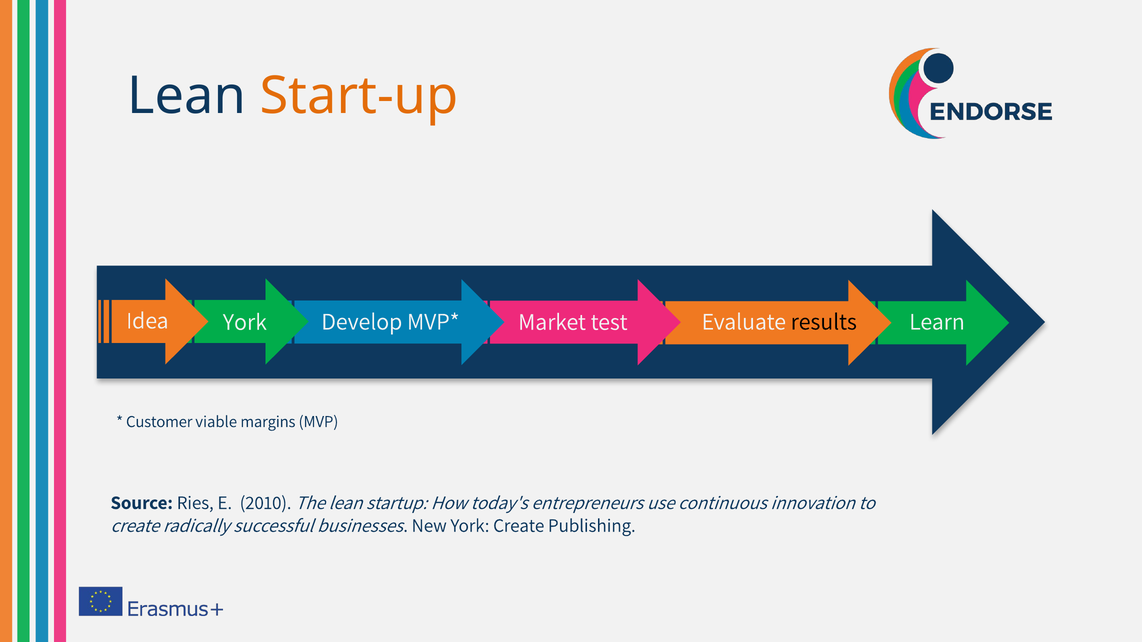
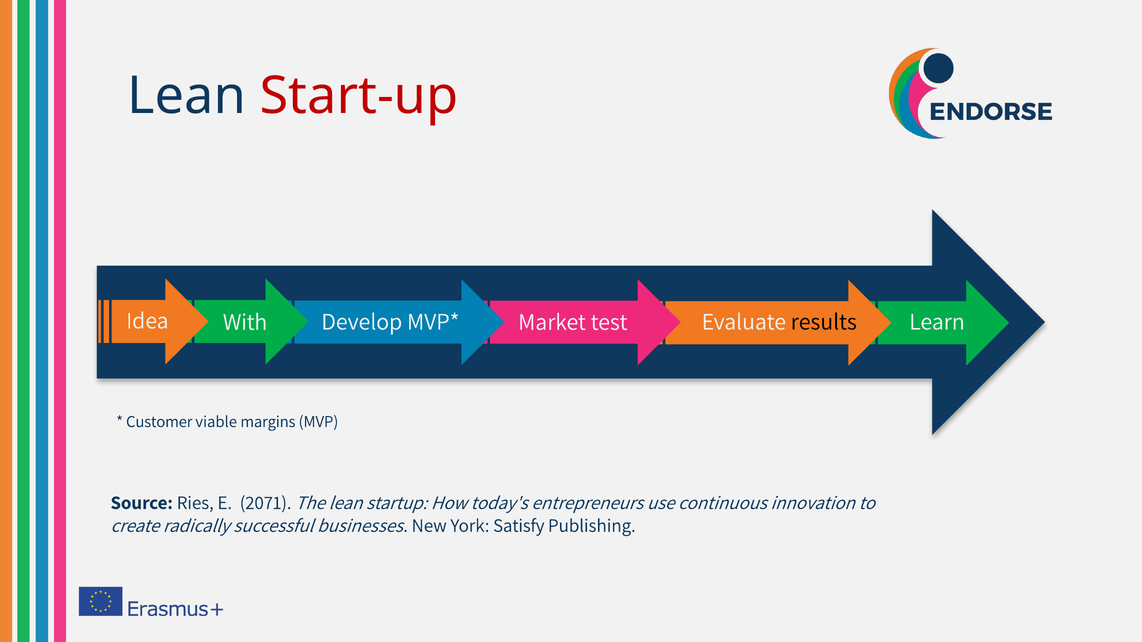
Start-up colour: orange -> red
York at (245, 322): York -> With
2010: 2010 -> 2071
York Create: Create -> Satisfy
